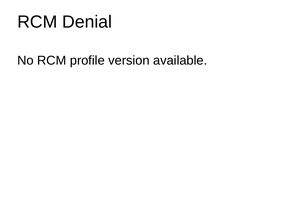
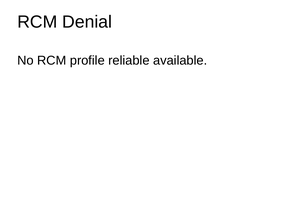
version: version -> reliable
